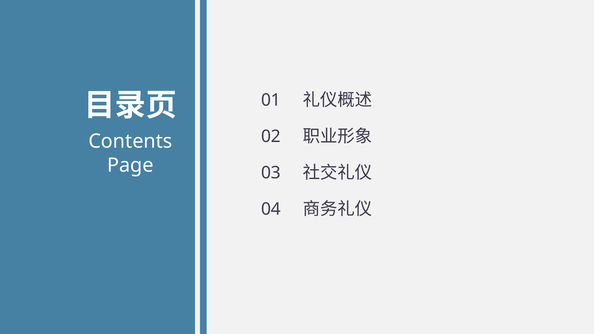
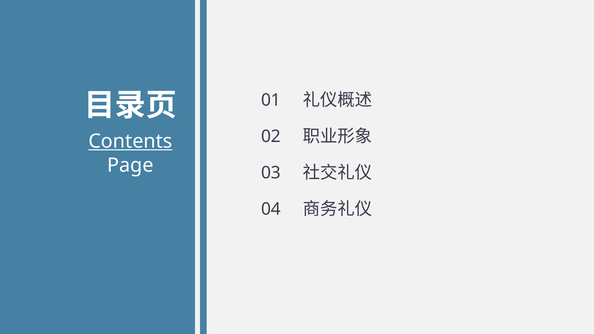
Contents underline: none -> present
